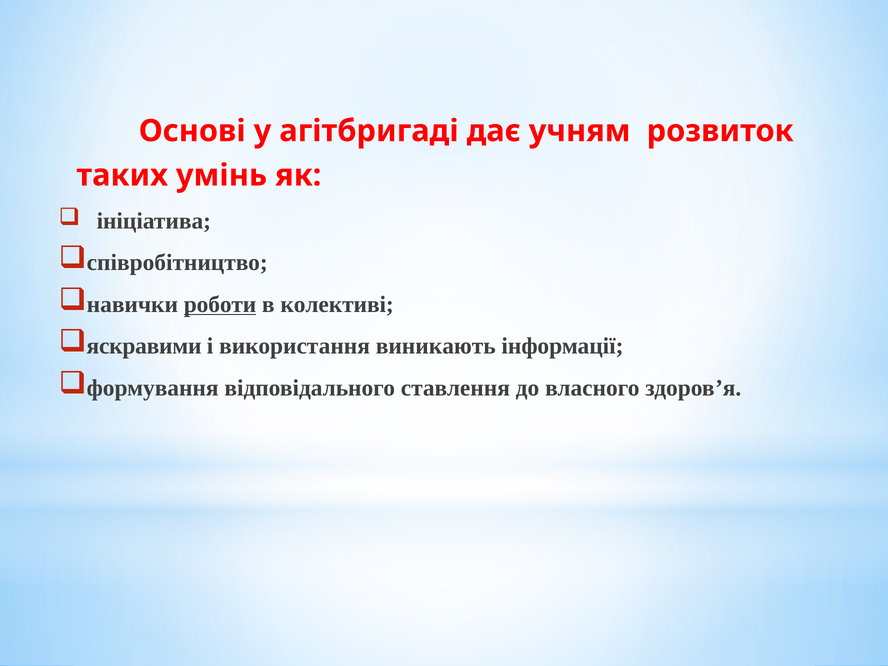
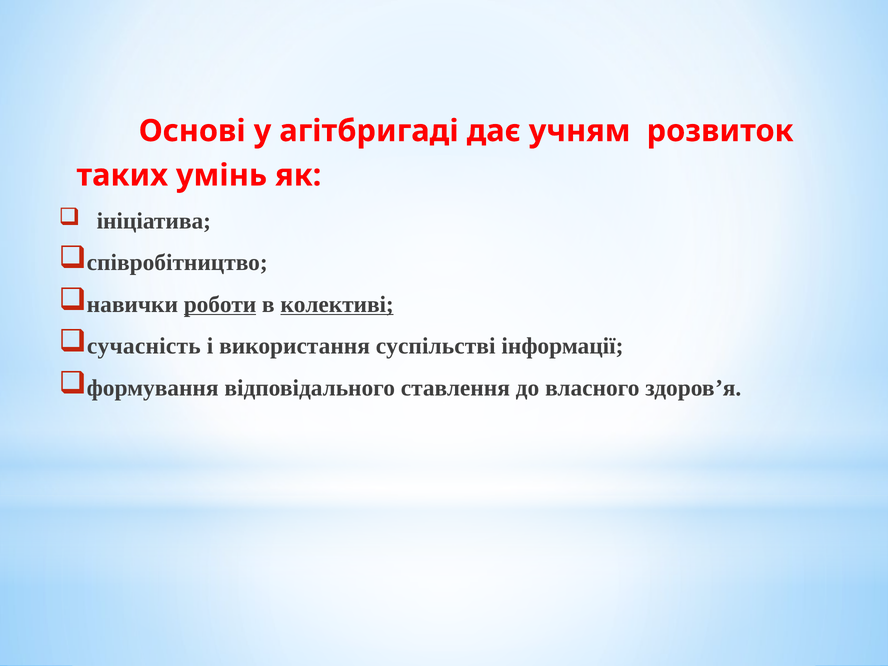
колективі underline: none -> present
яскравими: яскравими -> сучасність
виникають: виникають -> суспільстві
